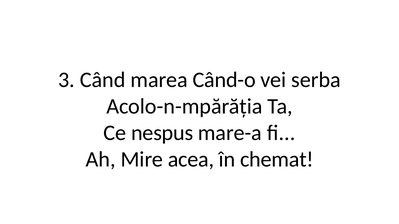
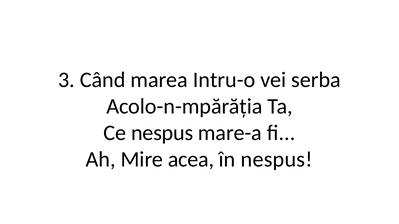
Când-o: Când-o -> Intru-o
în chemat: chemat -> nespus
